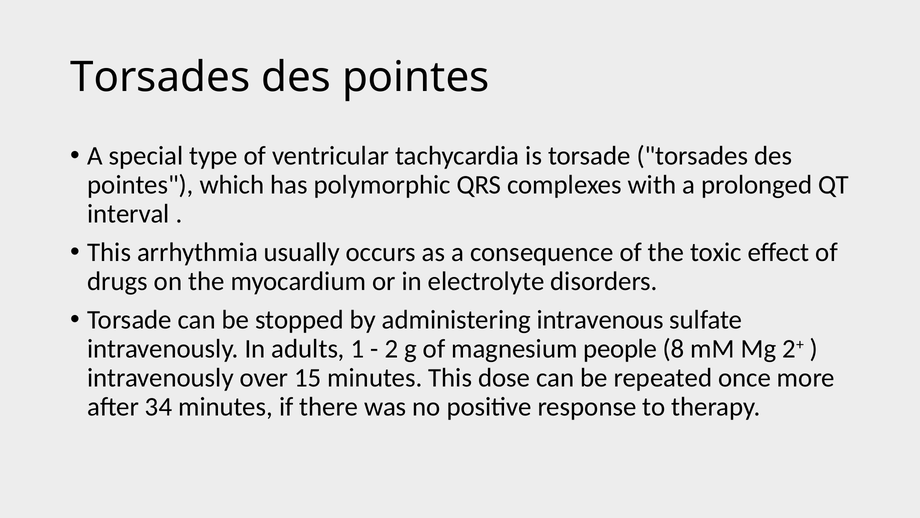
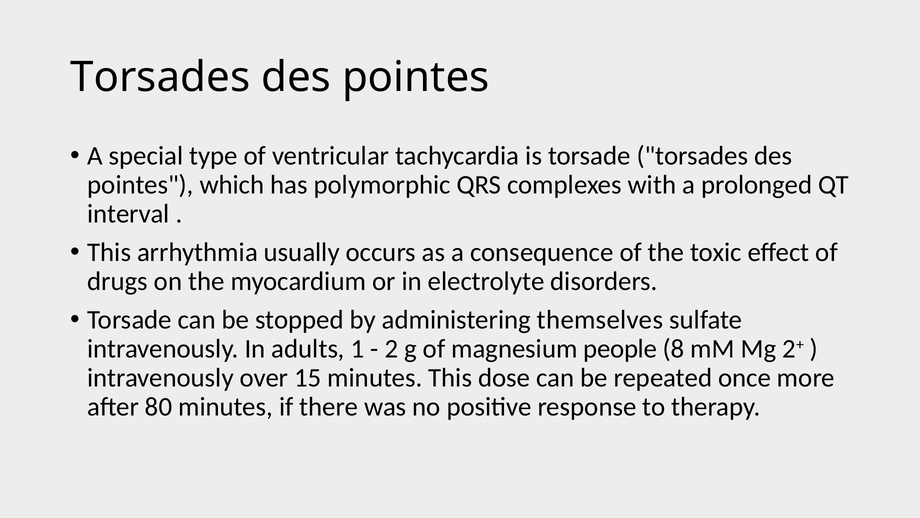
intravenous: intravenous -> themselves
34: 34 -> 80
